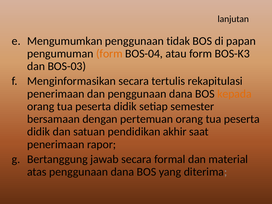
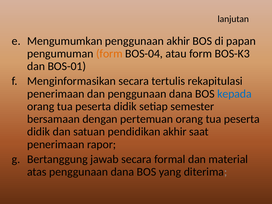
penggunaan tidak: tidak -> akhir
BOS-03: BOS-03 -> BOS-01
kepada colour: orange -> blue
